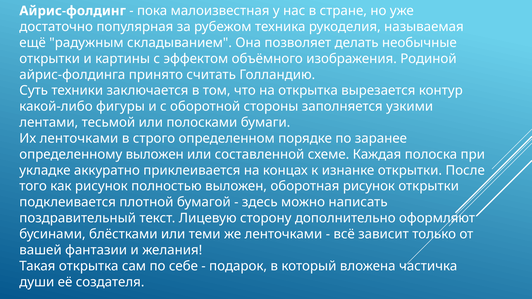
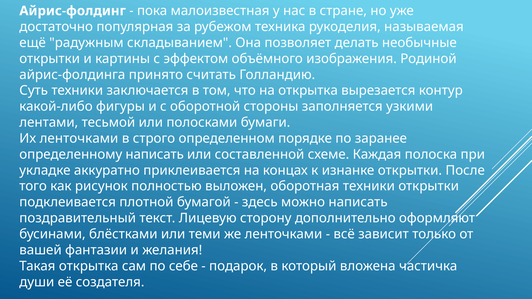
определенному выложен: выложен -> написать
оборотная рисунок: рисунок -> техники
